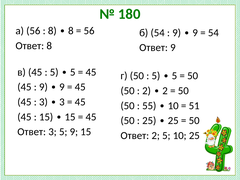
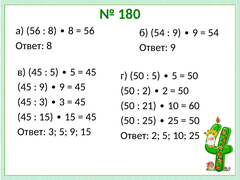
55: 55 -> 21
51: 51 -> 60
